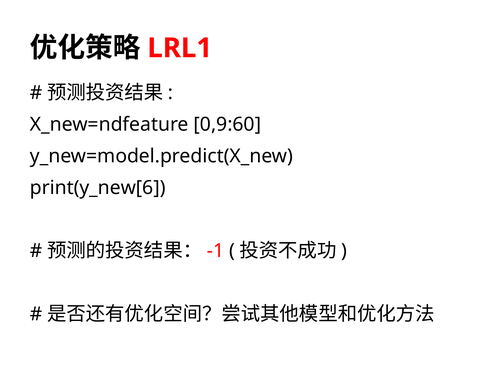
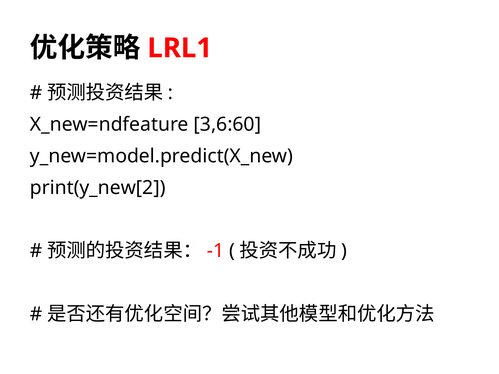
0,9:60: 0,9:60 -> 3,6:60
print(y_new[6: print(y_new[6 -> print(y_new[2
